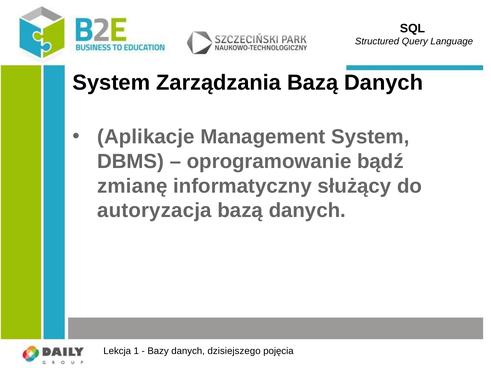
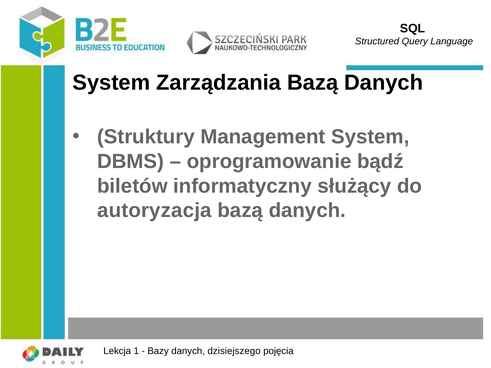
Aplikacje: Aplikacje -> Struktury
zmianę: zmianę -> biletów
